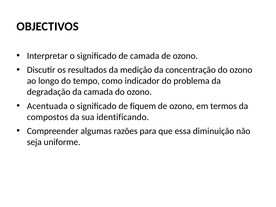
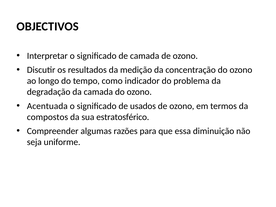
fiquem: fiquem -> usados
identificando: identificando -> estratosférico
